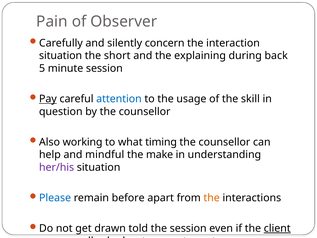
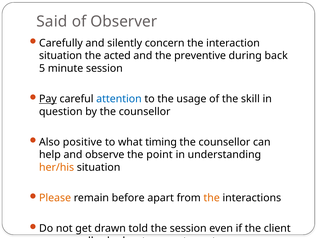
Pain: Pain -> Said
short: short -> acted
explaining: explaining -> preventive
working: working -> positive
mindful: mindful -> observe
make: make -> point
her/his colour: purple -> orange
Please colour: blue -> orange
client underline: present -> none
